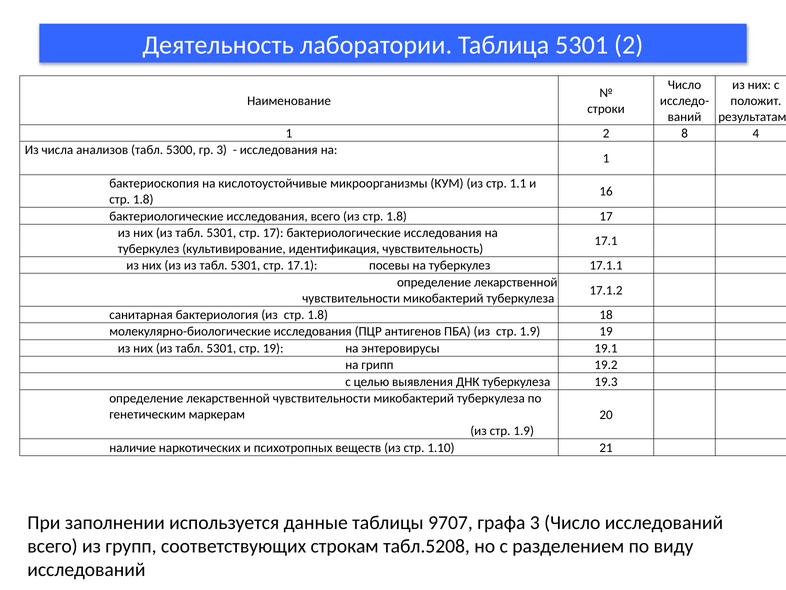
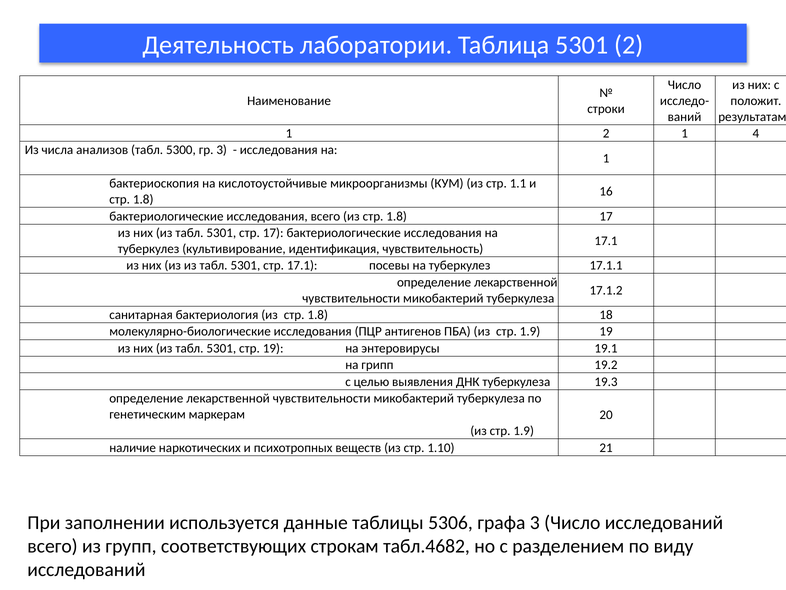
2 8: 8 -> 1
9707: 9707 -> 5306
табл.5208: табл.5208 -> табл.4682
